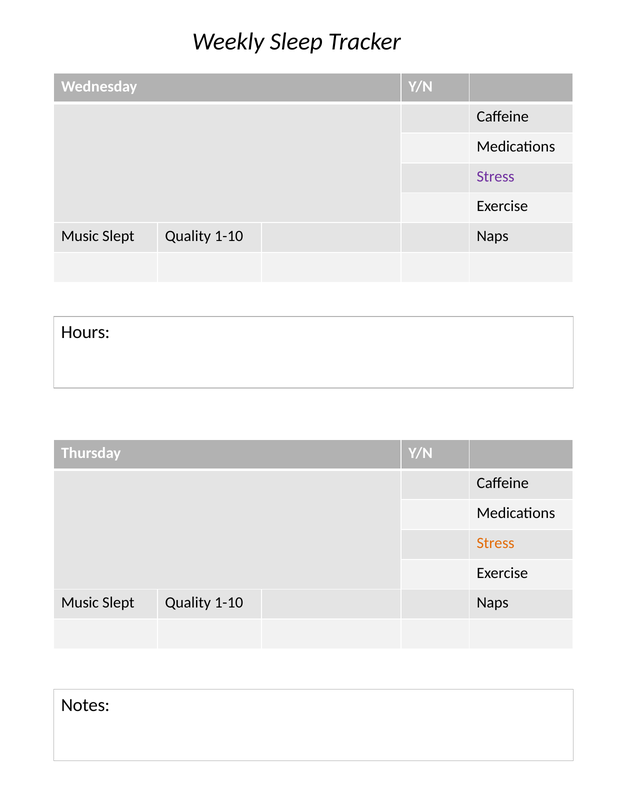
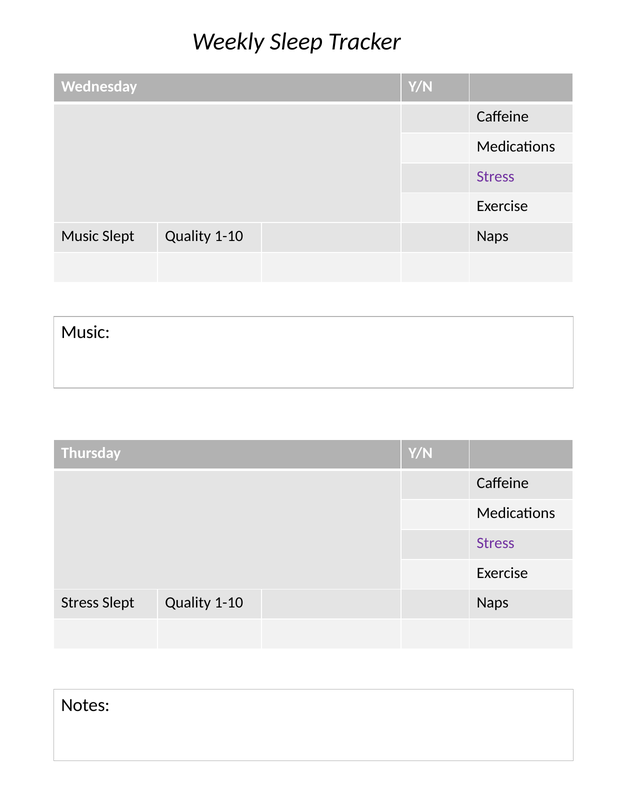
Hours at (85, 333): Hours -> Music
Stress at (496, 543) colour: orange -> purple
Music at (80, 603): Music -> Stress
